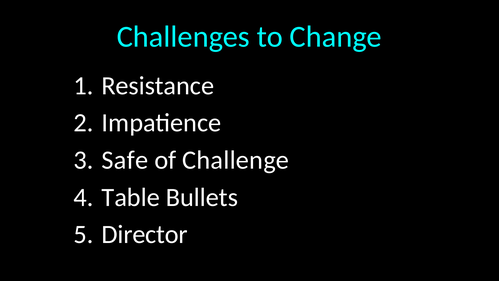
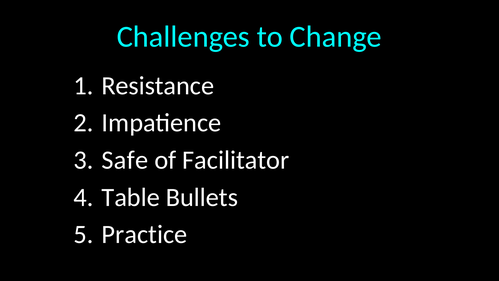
Challenge: Challenge -> Facilitator
Director: Director -> Practice
